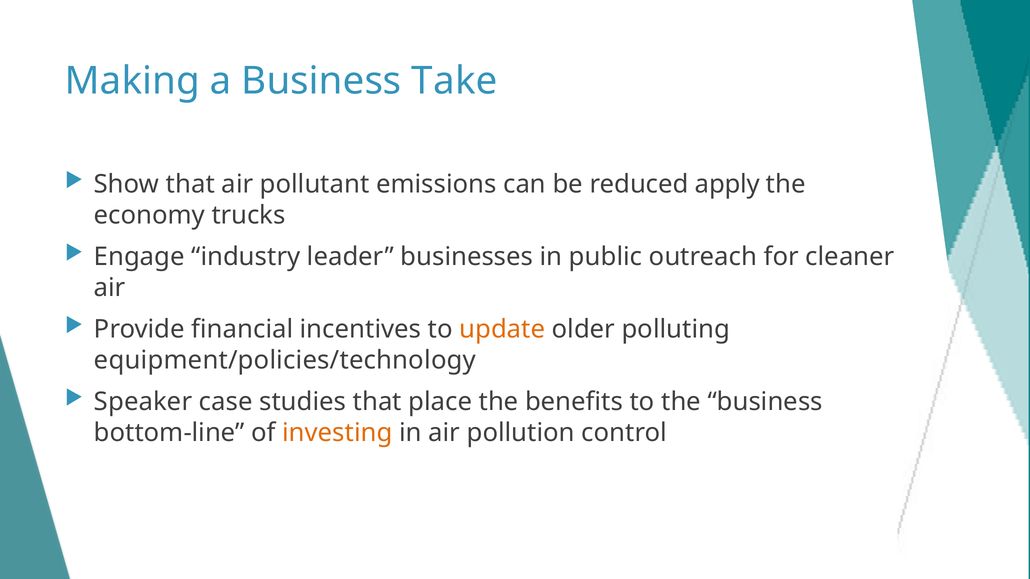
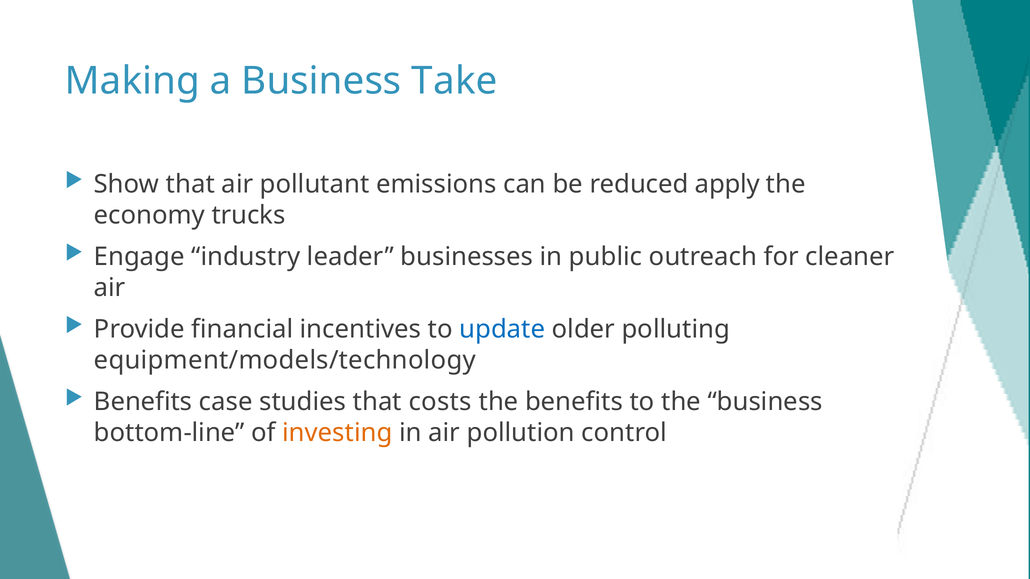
update colour: orange -> blue
equipment/policies/technology: equipment/policies/technology -> equipment/models/technology
Speaker at (143, 402): Speaker -> Benefits
place: place -> costs
